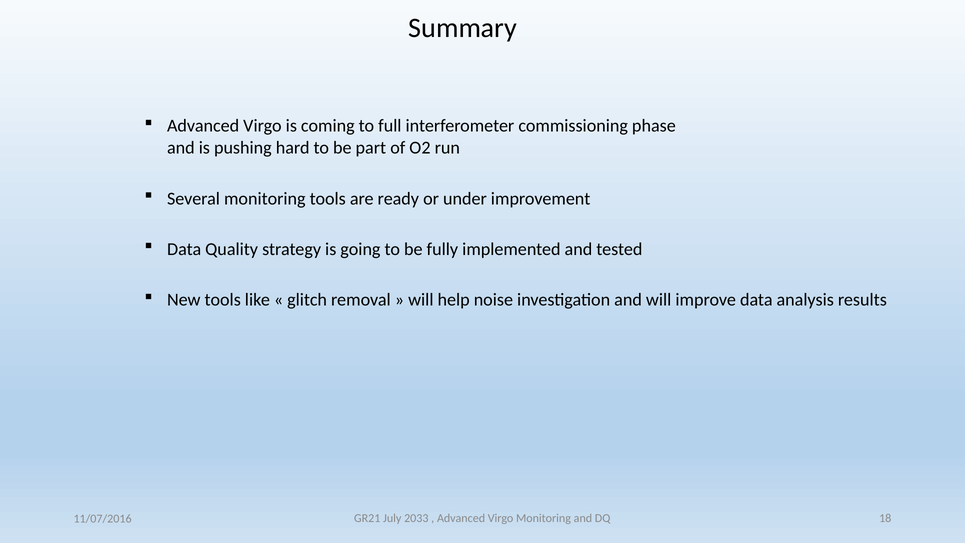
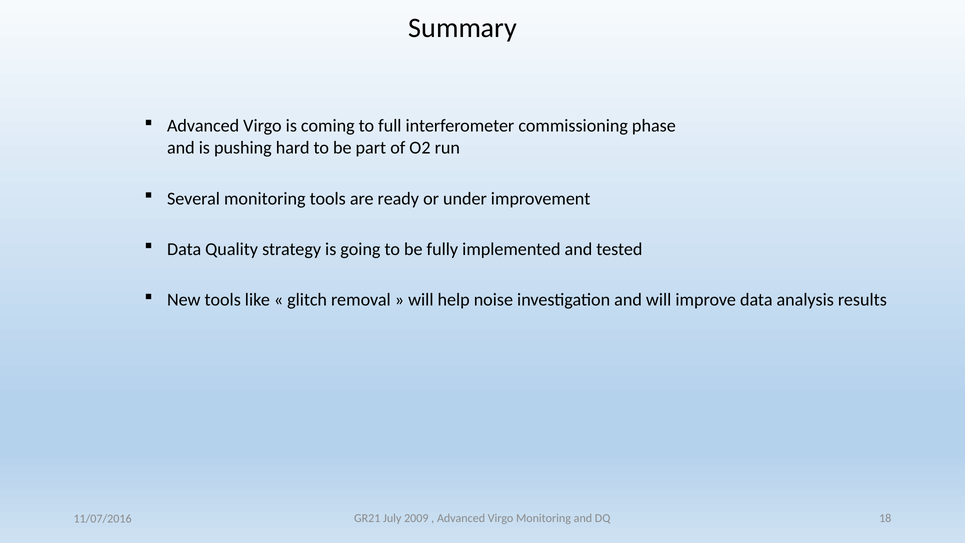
2033: 2033 -> 2009
